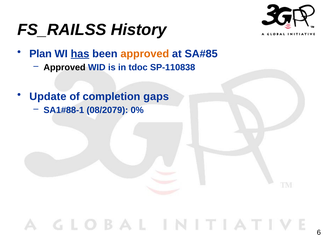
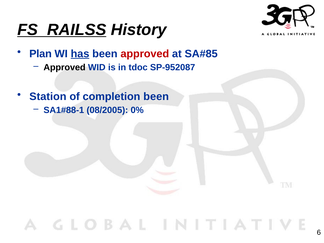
FS_RAILSS underline: none -> present
approved at (145, 54) colour: orange -> red
SP-110838: SP-110838 -> SP-952087
Update: Update -> Station
completion gaps: gaps -> been
08/2079: 08/2079 -> 08/2005
